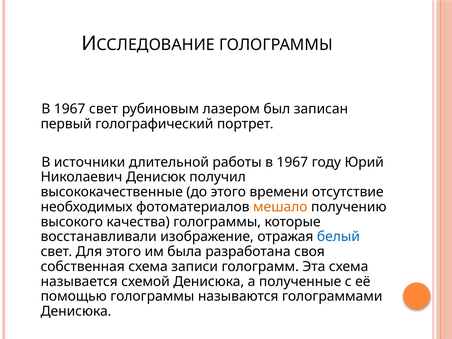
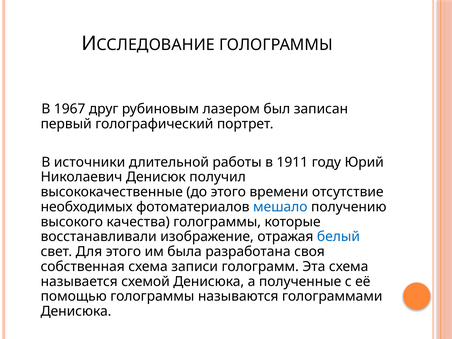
1967 свет: свет -> друг
работы в 1967: 1967 -> 1911
мешало colour: orange -> blue
